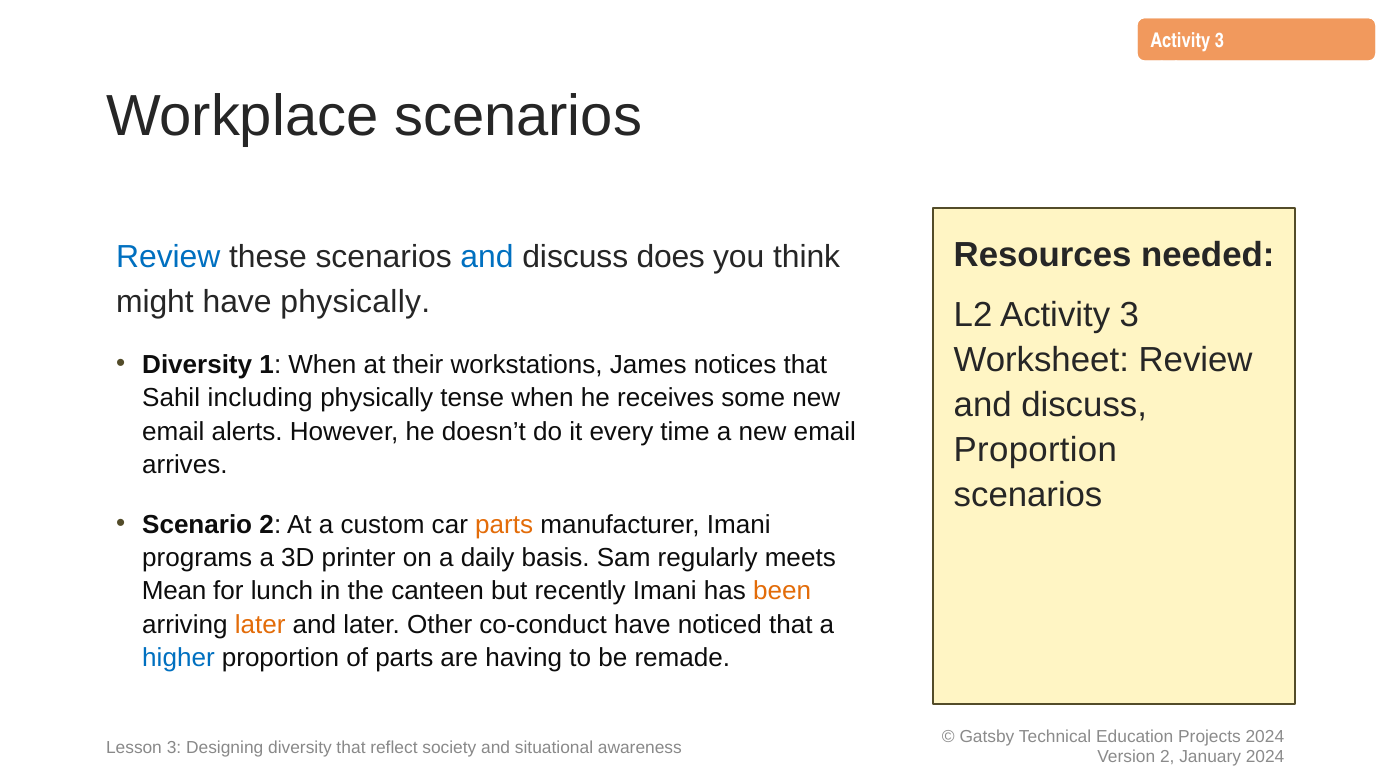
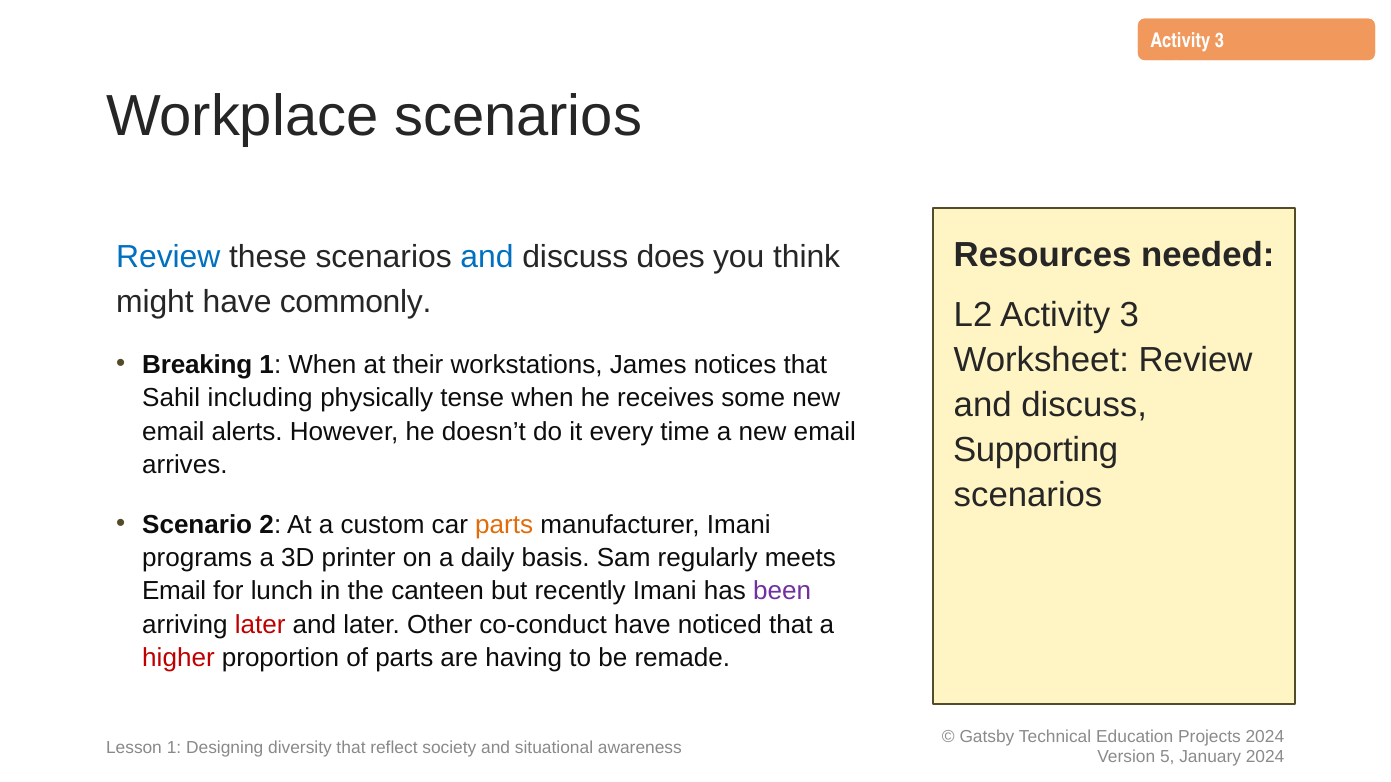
have physically: physically -> commonly
Diversity at (197, 365): Diversity -> Breaking
Proportion at (1035, 450): Proportion -> Supporting
Mean at (174, 592): Mean -> Email
been colour: orange -> purple
later at (260, 625) colour: orange -> red
higher colour: blue -> red
Lesson 3: 3 -> 1
2 at (1167, 758): 2 -> 5
